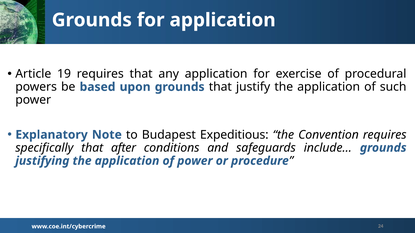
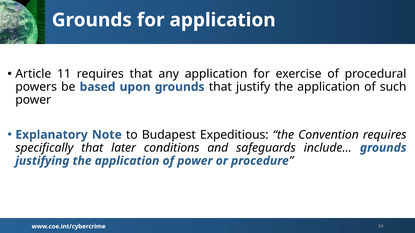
19: 19 -> 11
after: after -> later
